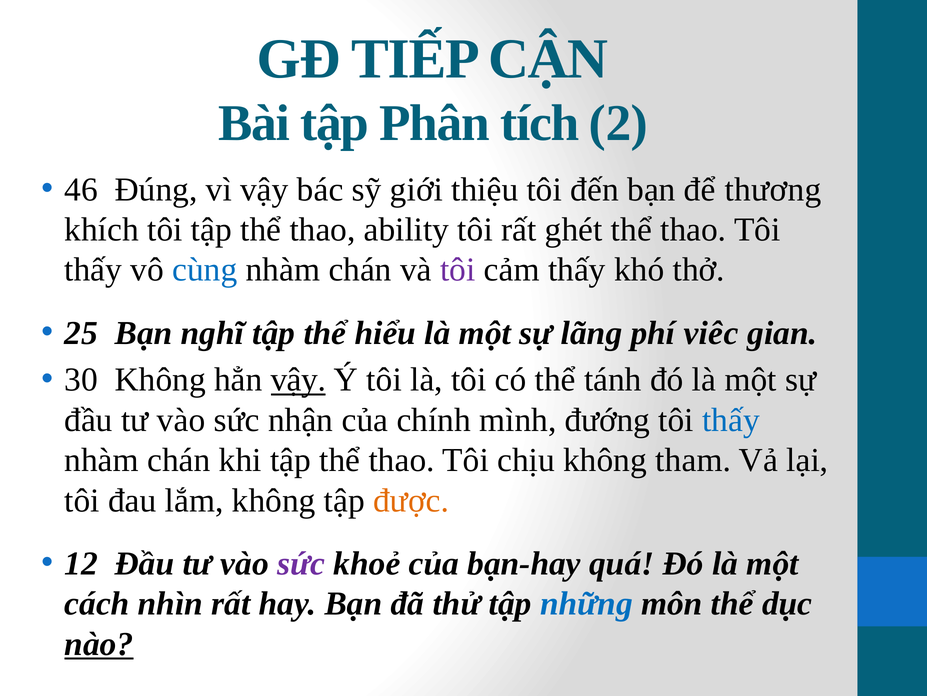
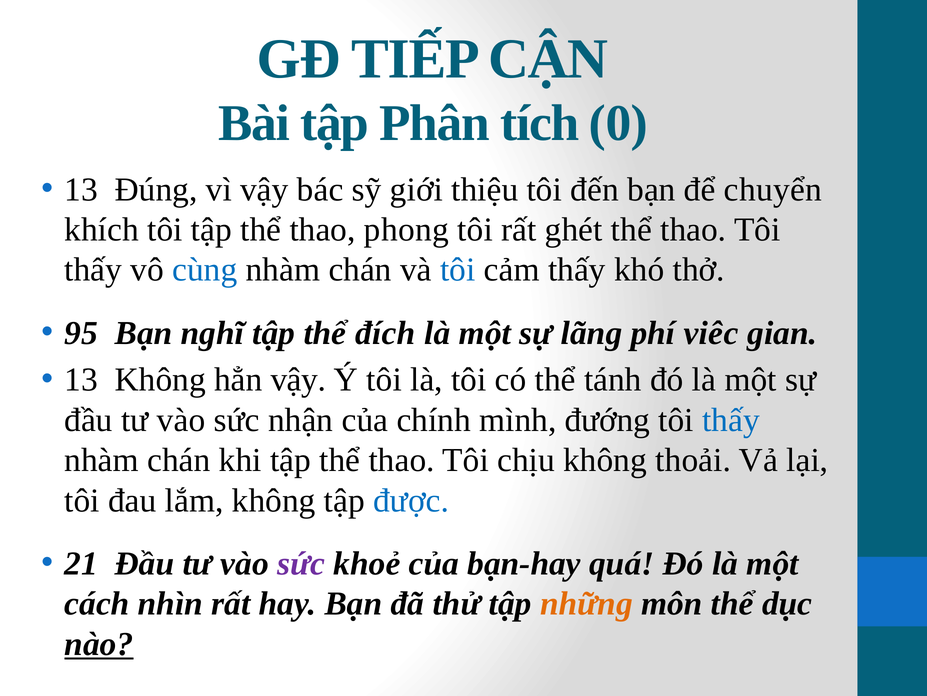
2: 2 -> 0
46 at (81, 189): 46 -> 13
thương: thương -> chuyển
ability: ability -> phong
tôi at (458, 270) colour: purple -> blue
25: 25 -> 95
hiểu: hiểu -> đích
30 at (81, 379): 30 -> 13
vậy at (298, 379) underline: present -> none
tham: tham -> thoải
được colour: orange -> blue
12: 12 -> 21
những colour: blue -> orange
